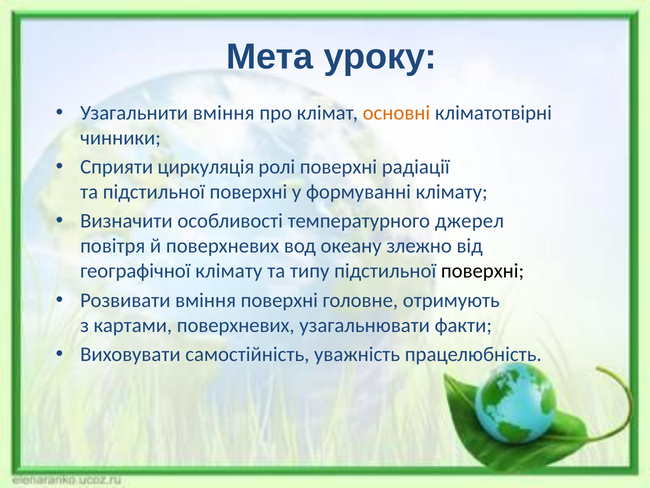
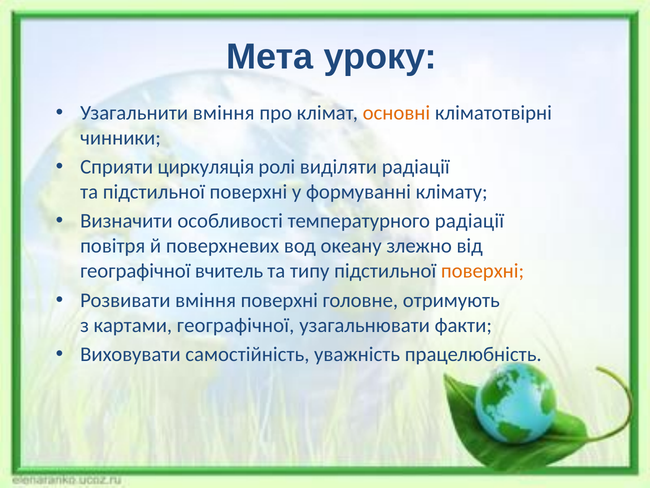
ролі поверхні: поверхні -> виділяти
температурного джерел: джерел -> радіації
географічної клімату: клімату -> вчитель
поверхні at (483, 271) colour: black -> orange
картами поверхневих: поверхневих -> географічної
